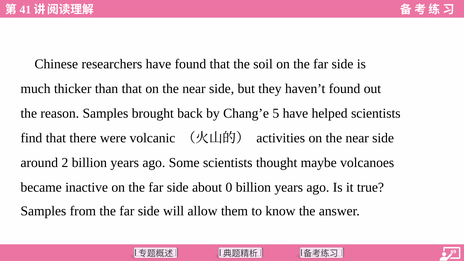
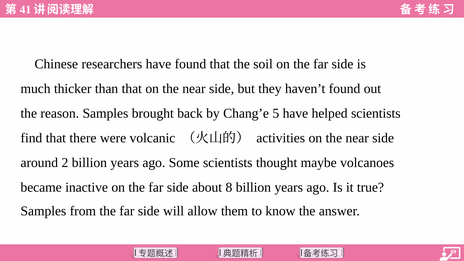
0: 0 -> 8
